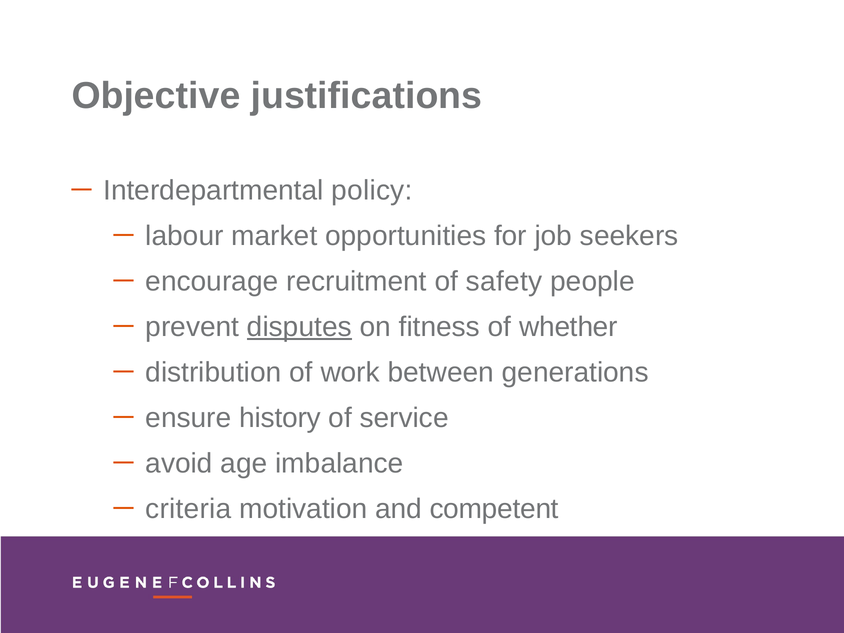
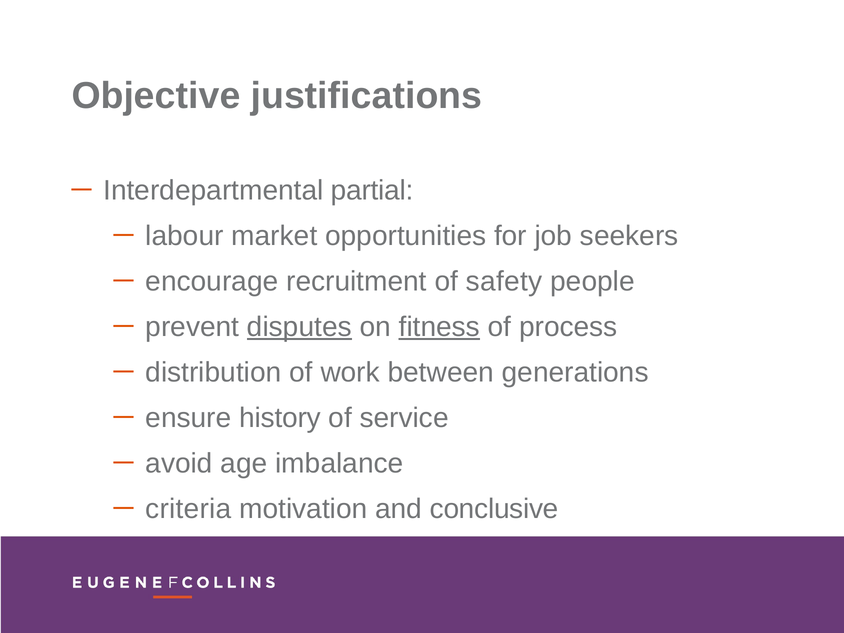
policy: policy -> partial
fitness underline: none -> present
whether: whether -> process
competent: competent -> conclusive
